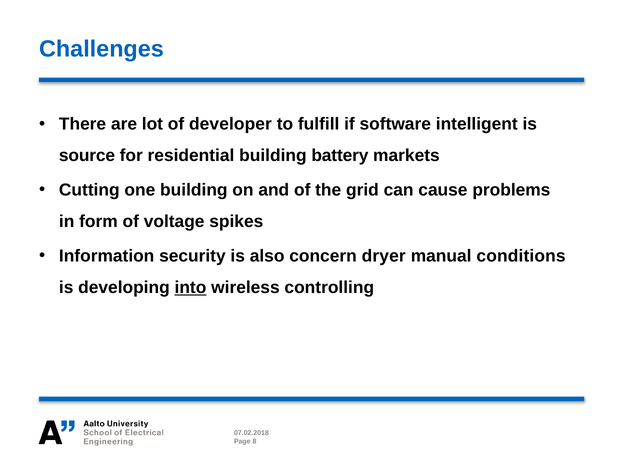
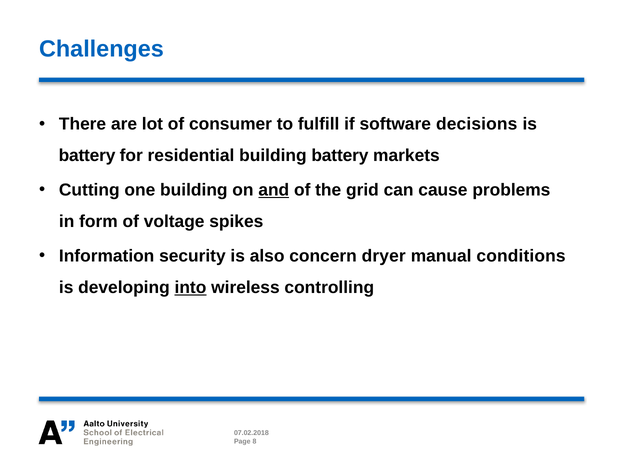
developer: developer -> consumer
intelligent: intelligent -> decisions
source at (87, 156): source -> battery
and underline: none -> present
